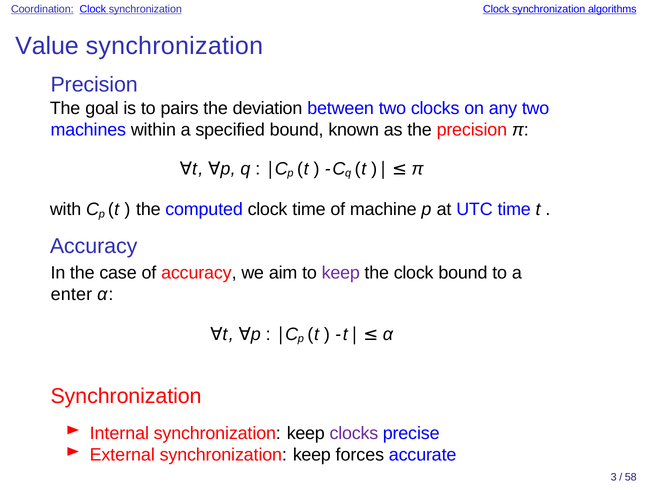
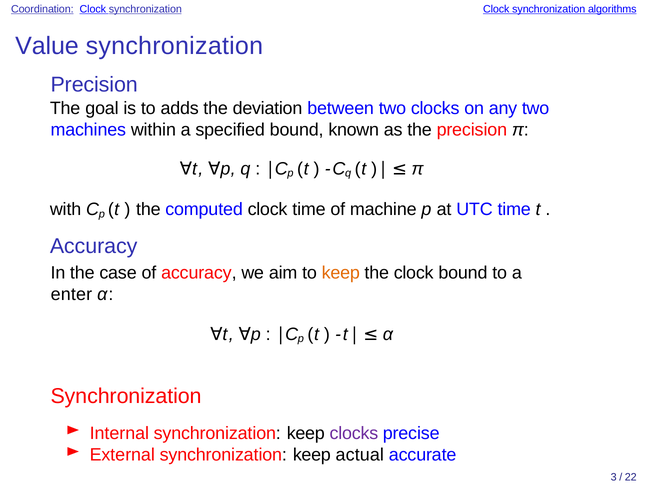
pairs: pairs -> adds
keep at (341, 273) colour: purple -> orange
forces: forces -> actual
58: 58 -> 22
